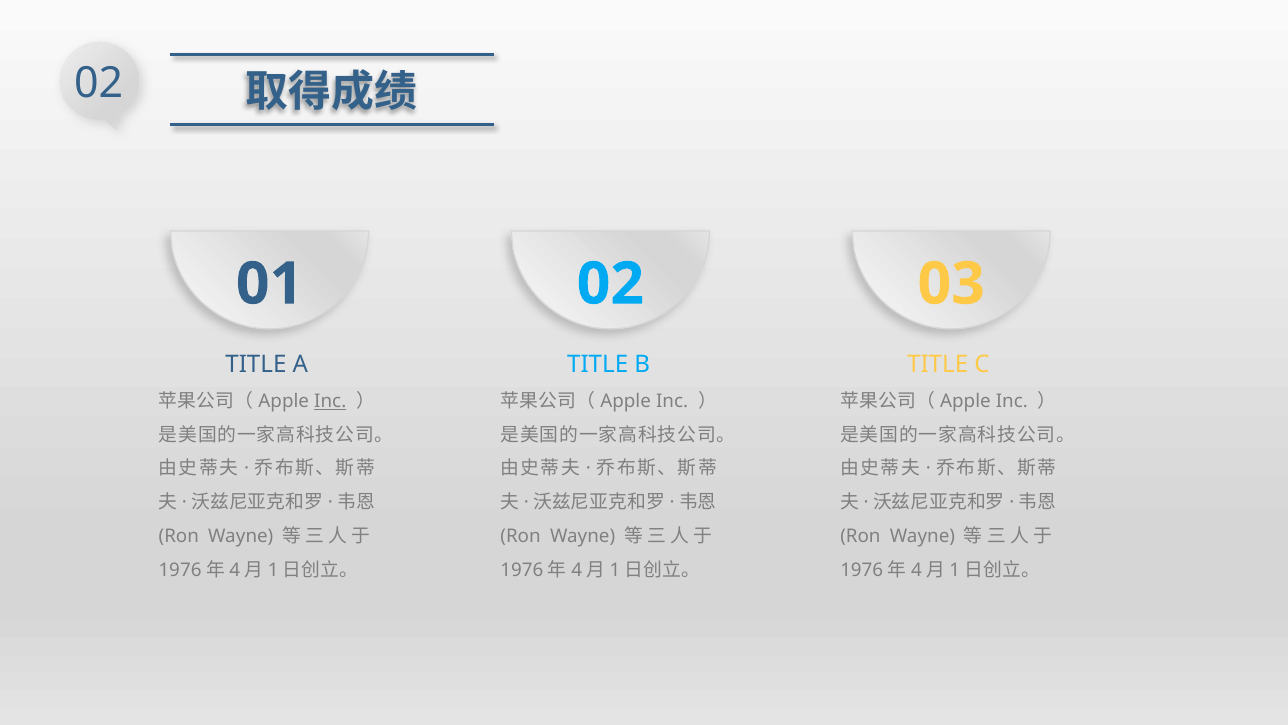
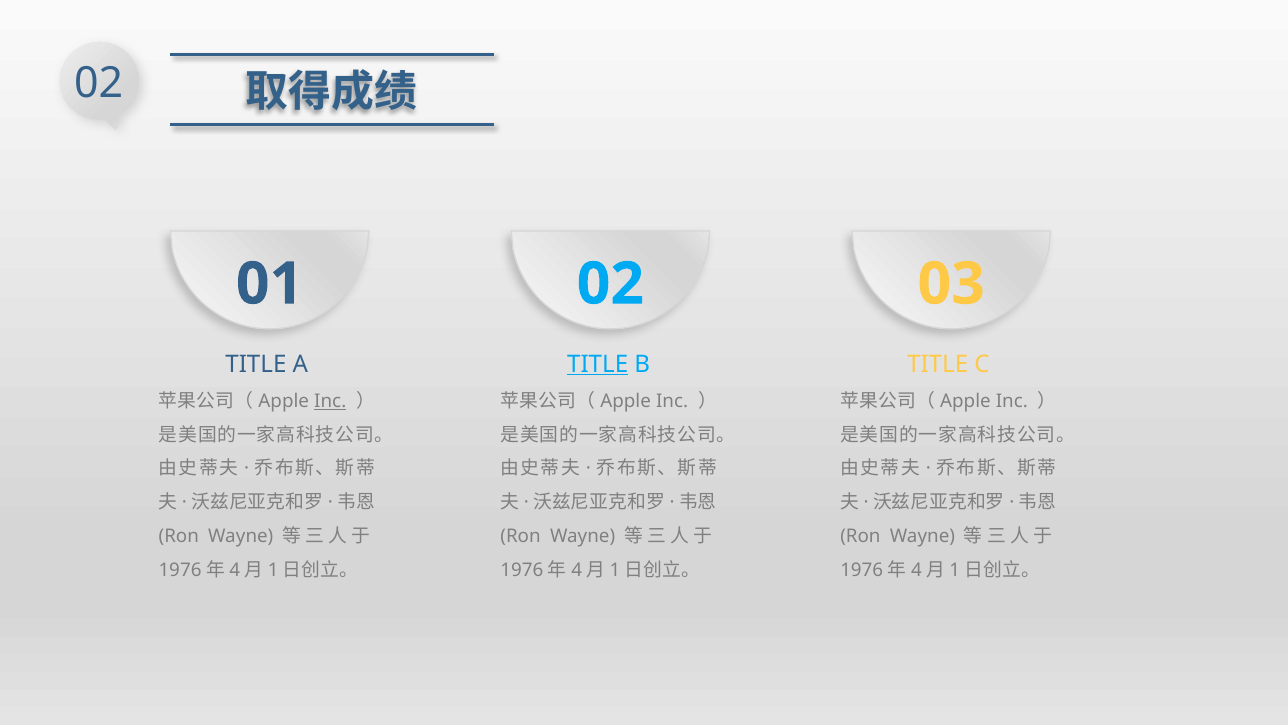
TITLE at (598, 364) underline: none -> present
